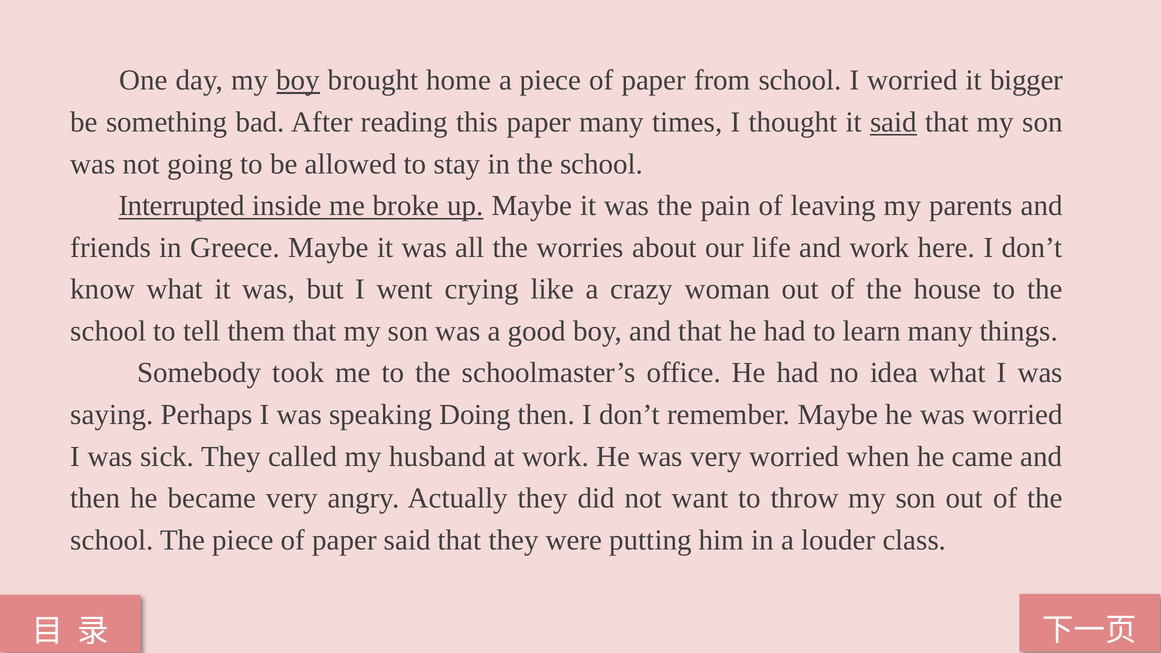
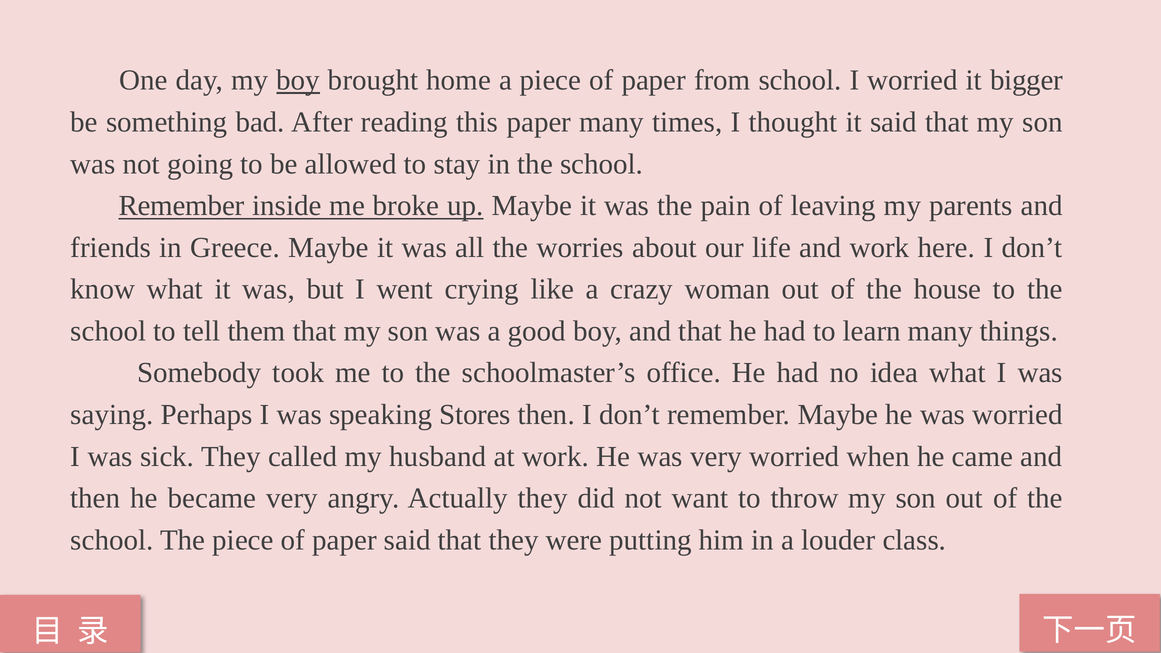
said at (893, 122) underline: present -> none
Interrupted at (182, 206): Interrupted -> Remember
Doing: Doing -> Stores
